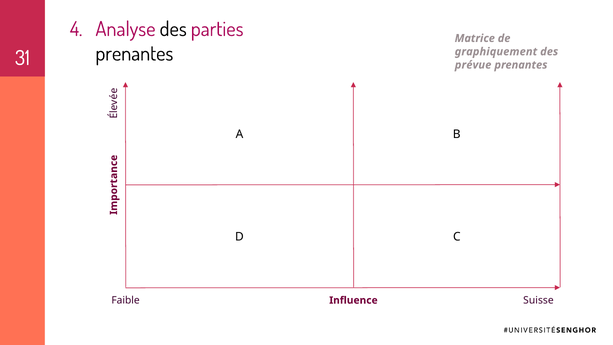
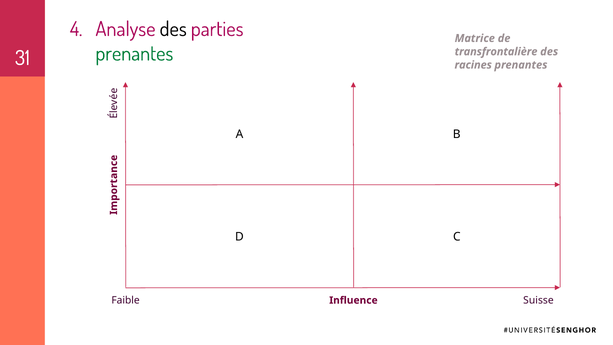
prenantes at (134, 54) colour: black -> green
graphiquement: graphiquement -> transfrontalière
prévue: prévue -> racines
